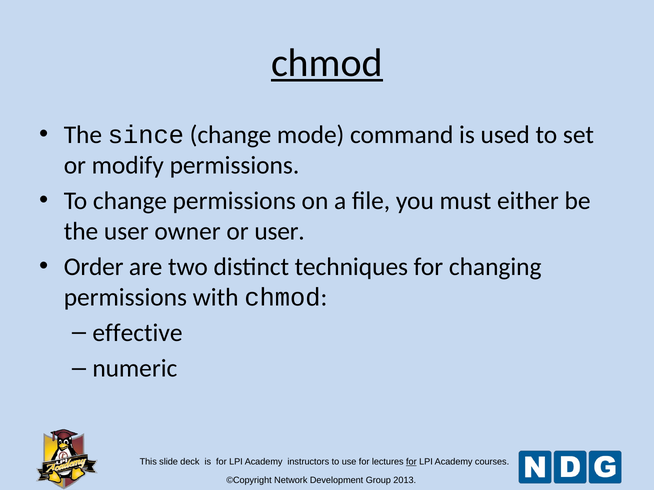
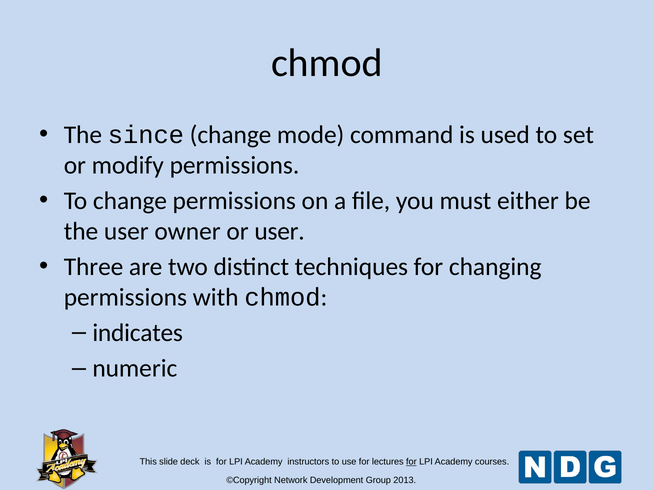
chmod at (327, 63) underline: present -> none
Order: Order -> Three
effective: effective -> indicates
